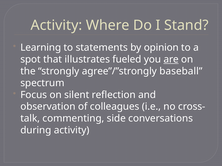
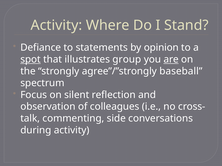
Learning: Learning -> Defiance
spot underline: none -> present
fueled: fueled -> group
